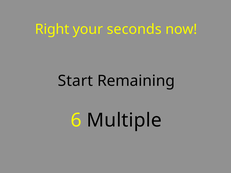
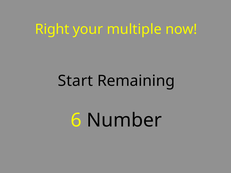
seconds: seconds -> multiple
Multiple: Multiple -> Number
